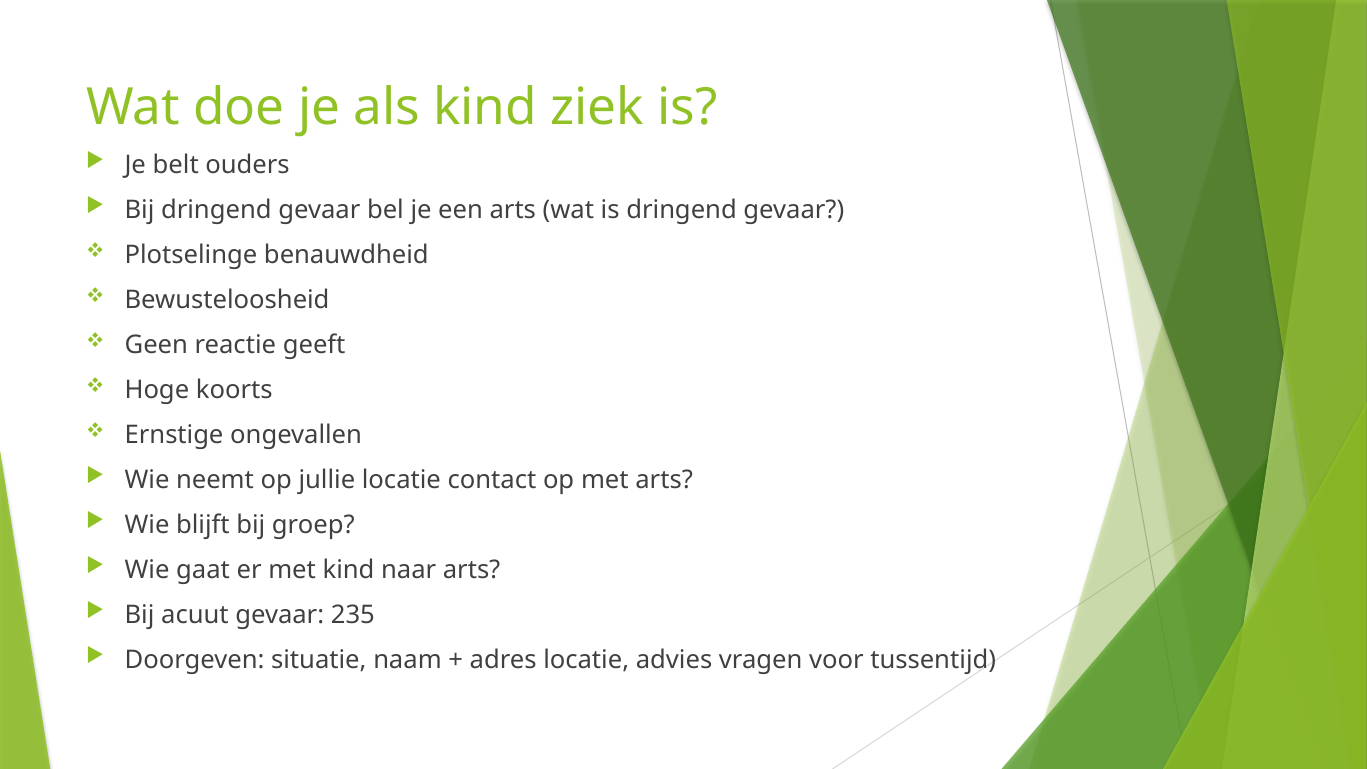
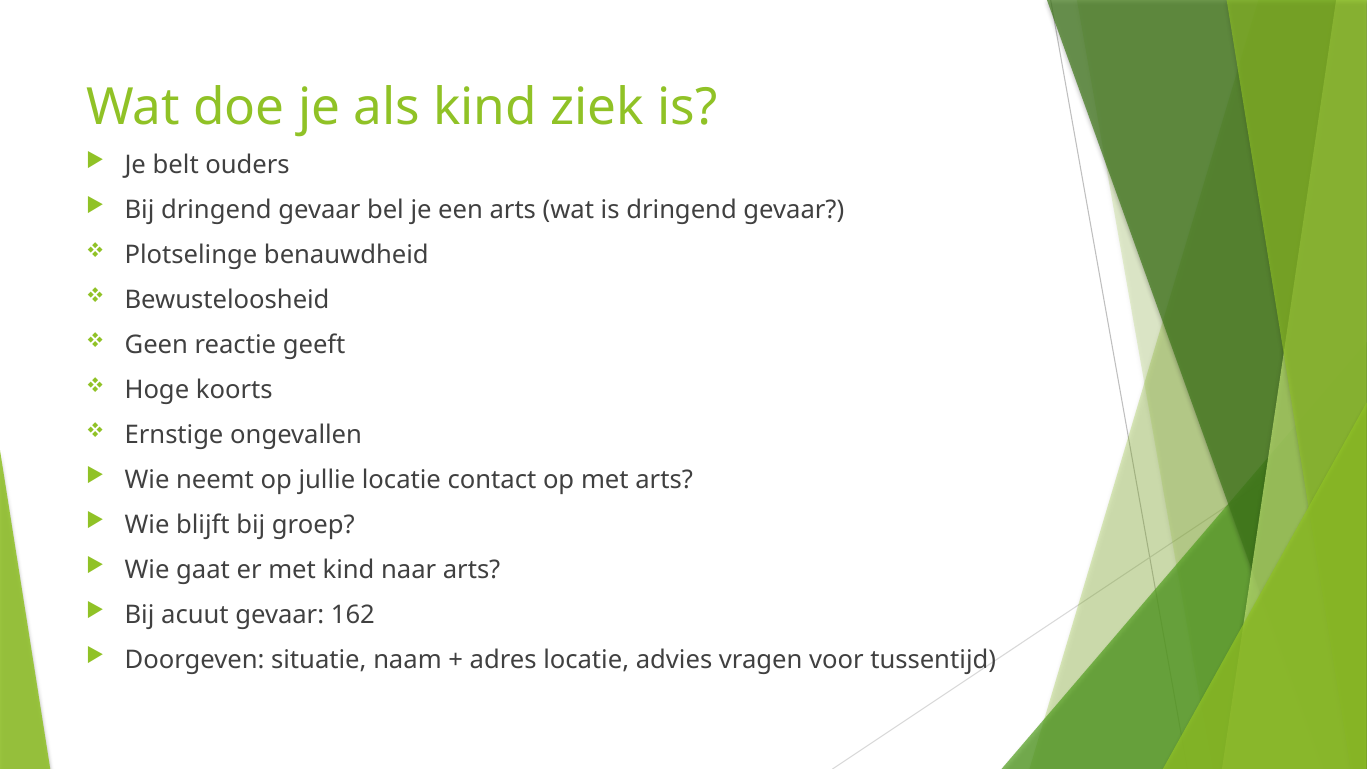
235: 235 -> 162
